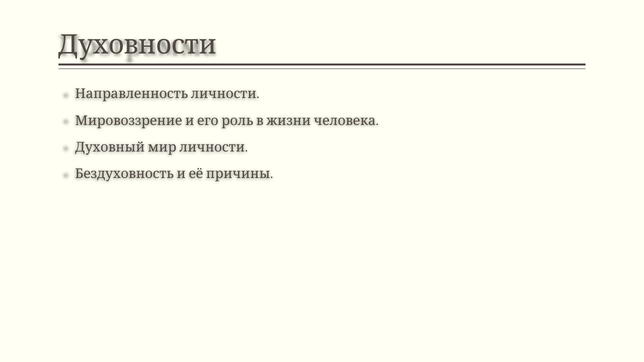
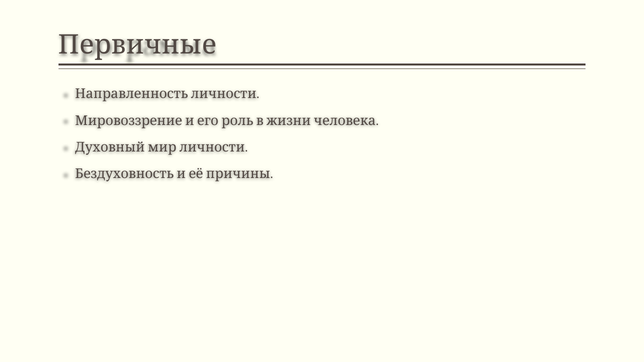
Духовности: Духовности -> Первичные
